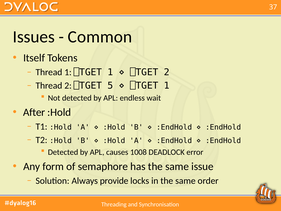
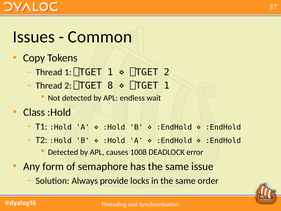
Itself: Itself -> Copy
5: 5 -> 8
After: After -> Class
